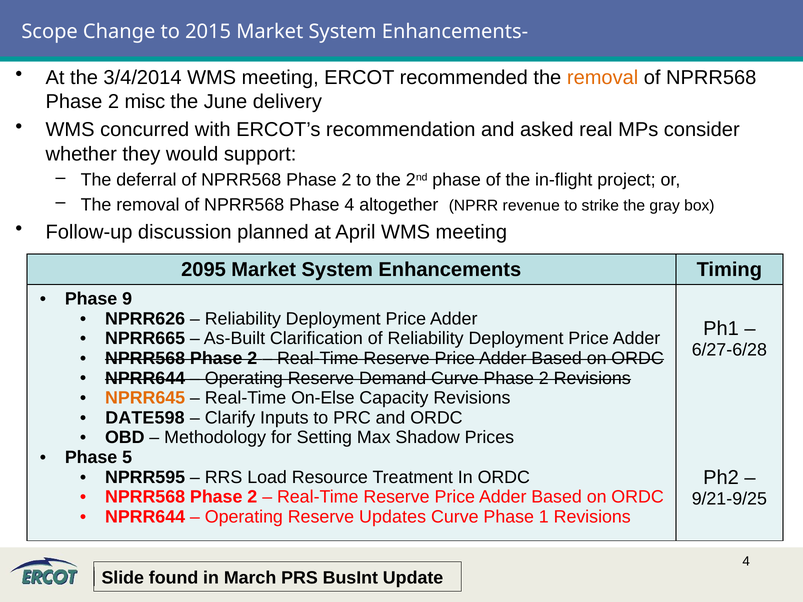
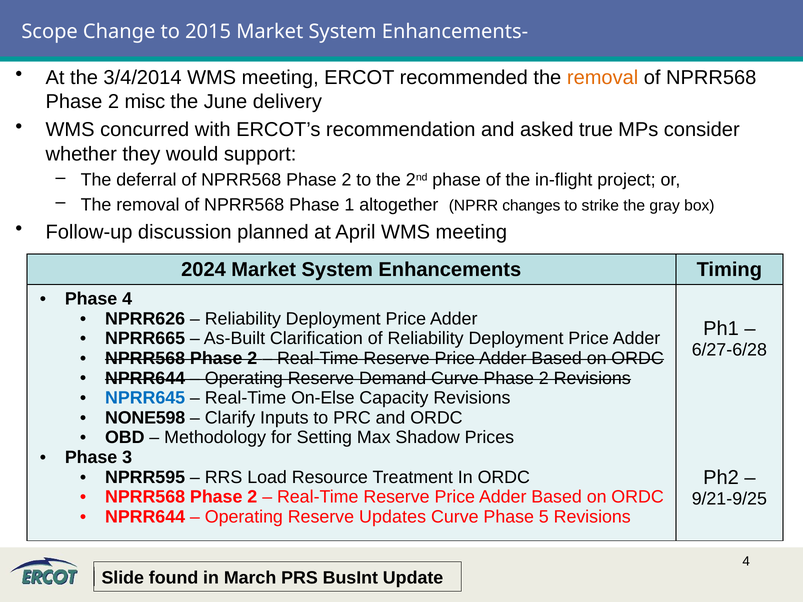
real: real -> true
Phase 4: 4 -> 1
revenue: revenue -> changes
2095: 2095 -> 2024
Phase 9: 9 -> 4
NPRR645 colour: orange -> blue
DATE598: DATE598 -> NONE598
5: 5 -> 3
1: 1 -> 5
